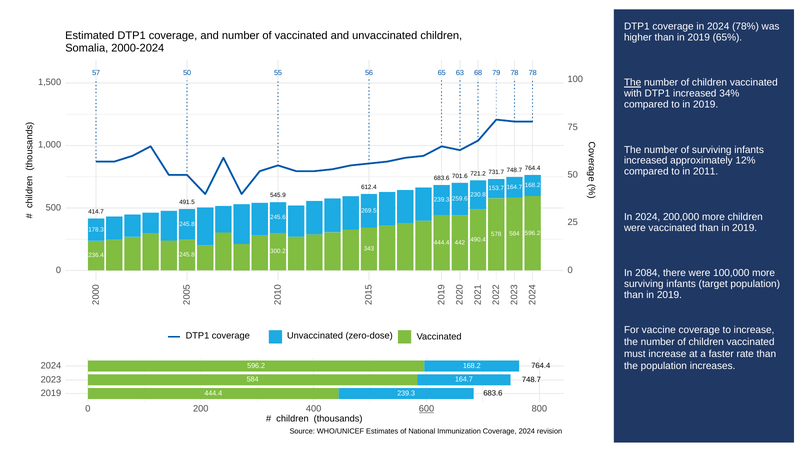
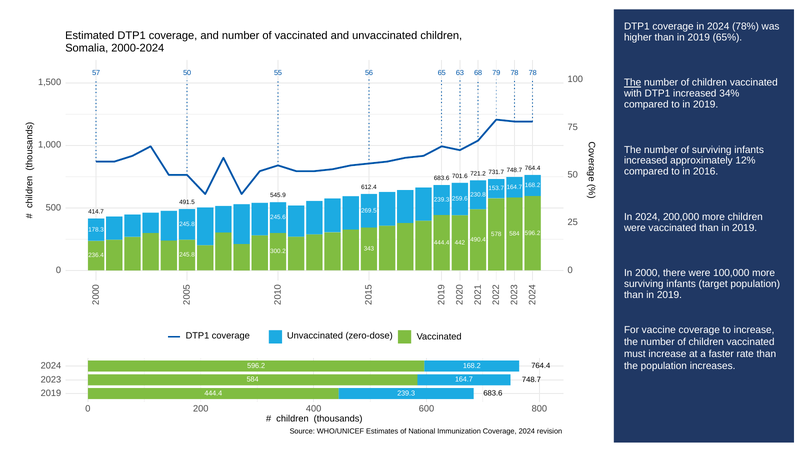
2011: 2011 -> 2016
2084: 2084 -> 2000
600 underline: present -> none
